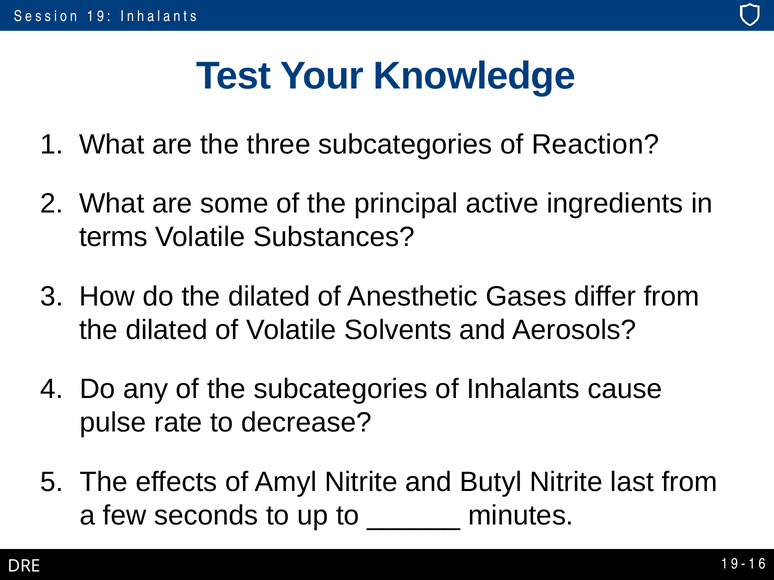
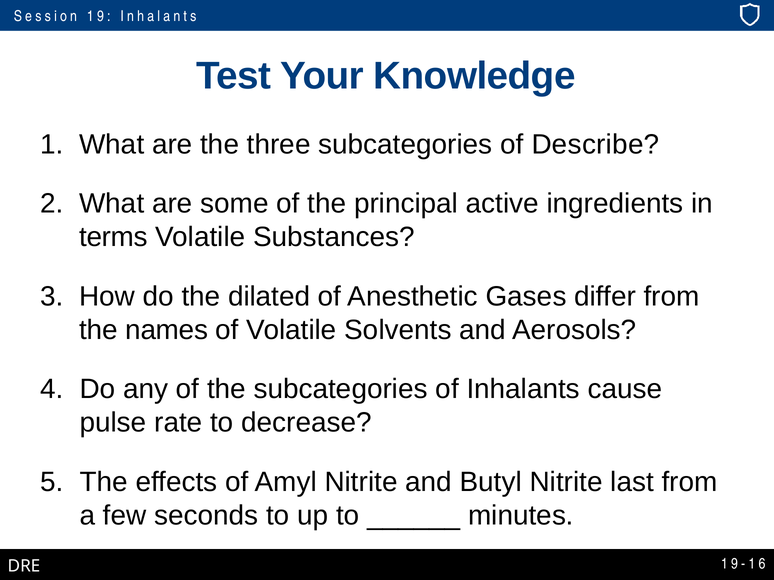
Reaction: Reaction -> Describe
dilated at (167, 330): dilated -> names
